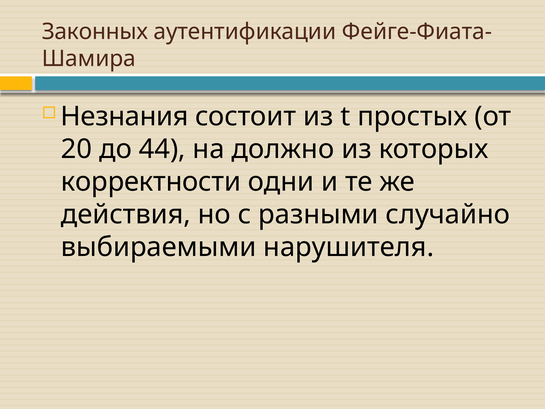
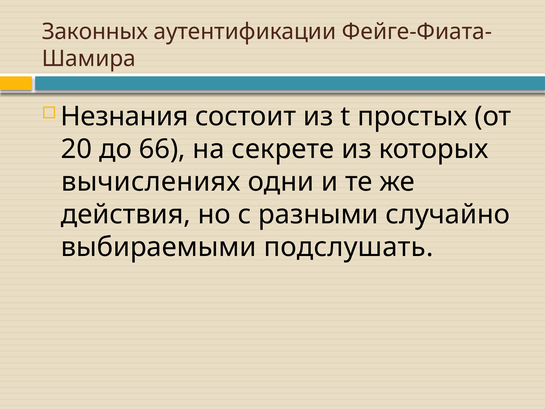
44: 44 -> 66
должно: должно -> секрете
корректности: корректности -> вычислениях
нарушителя: нарушителя -> подслушать
